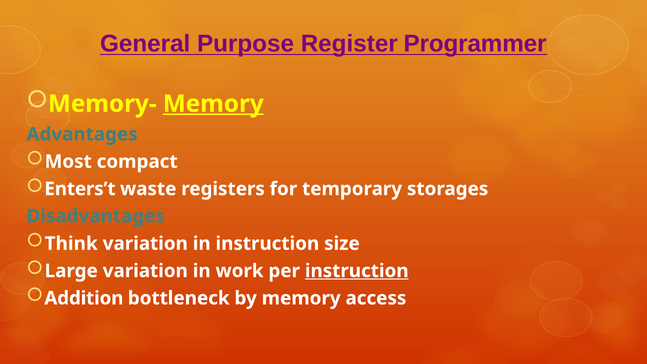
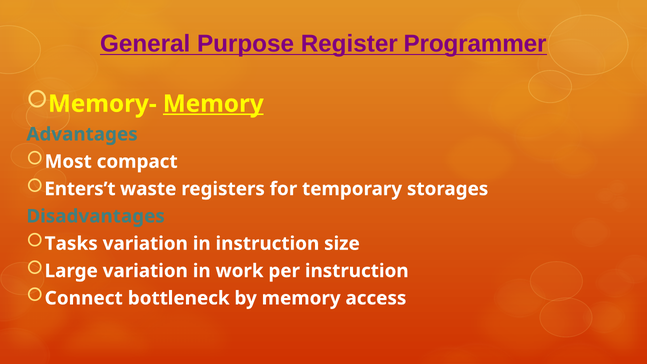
Think: Think -> Tasks
instruction at (357, 271) underline: present -> none
Addition: Addition -> Connect
